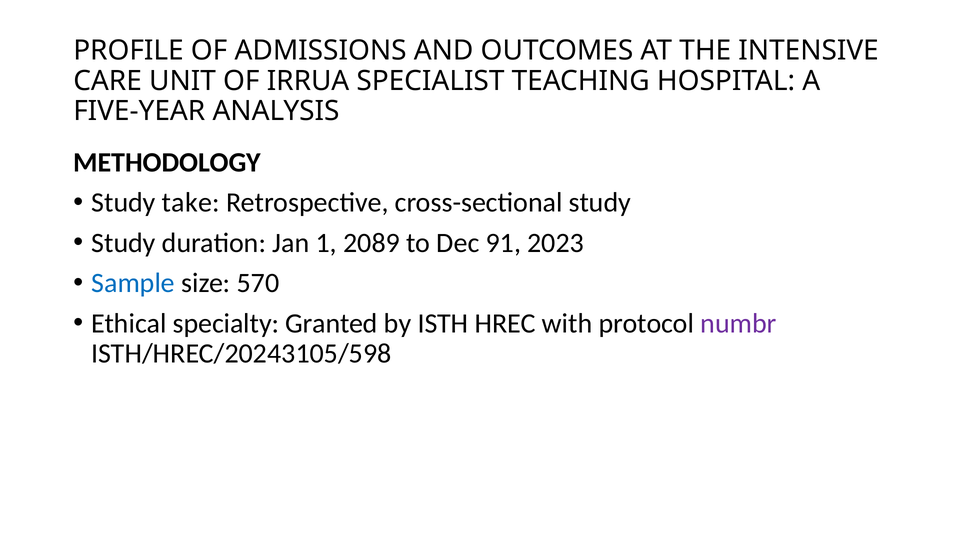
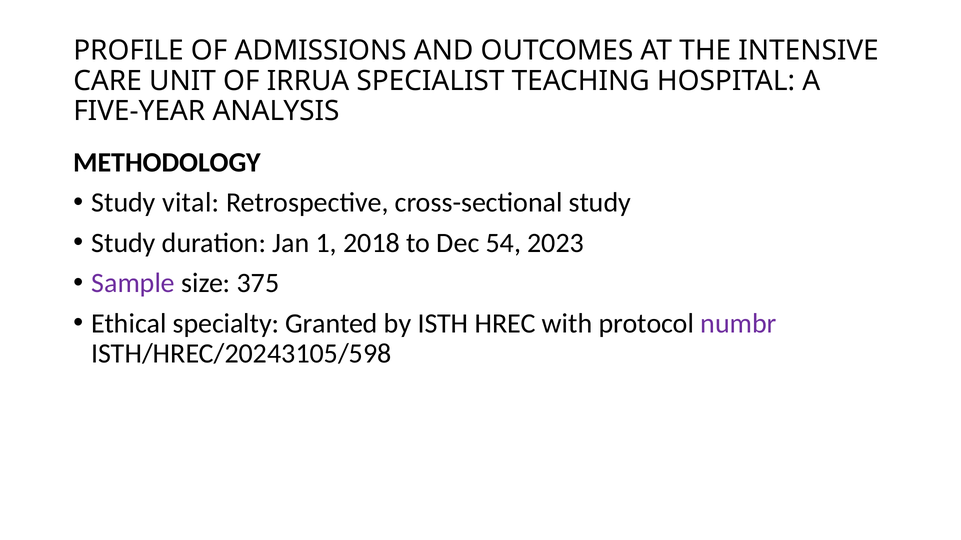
take: take -> vital
2089: 2089 -> 2018
91: 91 -> 54
Sample colour: blue -> purple
570: 570 -> 375
